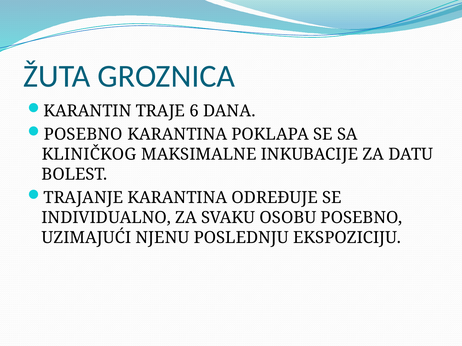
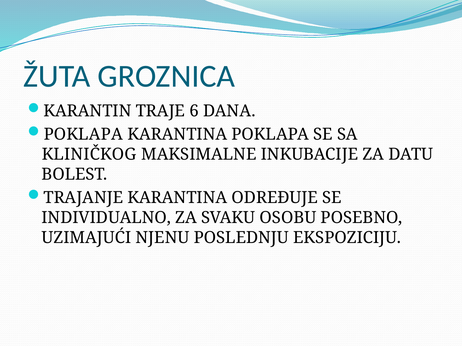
POSEBNO at (83, 135): POSEBNO -> POKLAPA
